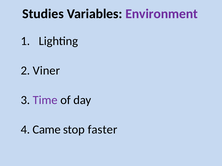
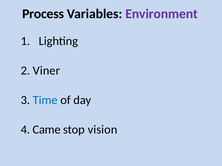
Studies: Studies -> Process
Time colour: purple -> blue
faster: faster -> vision
